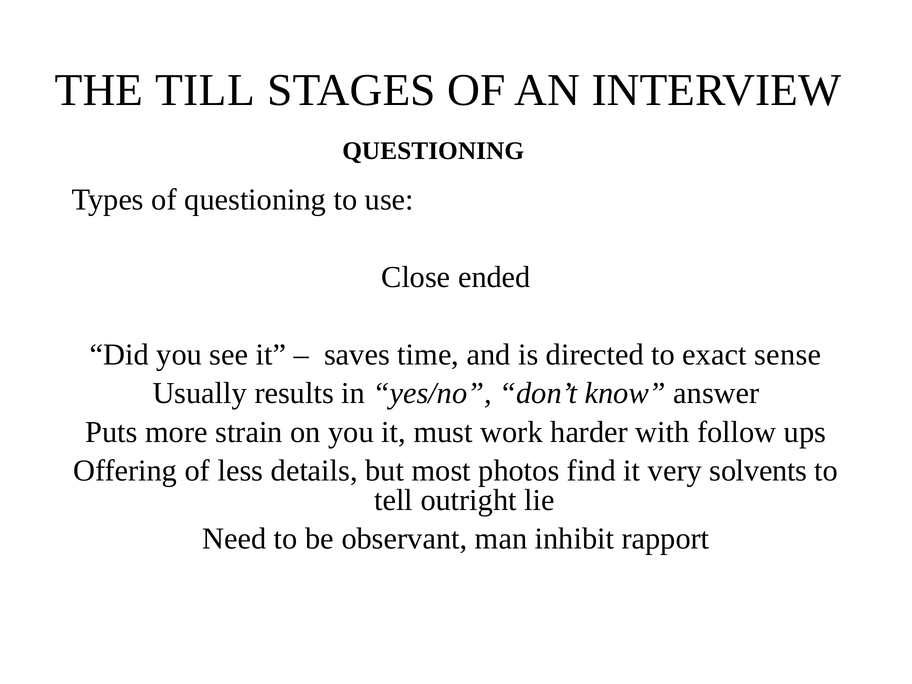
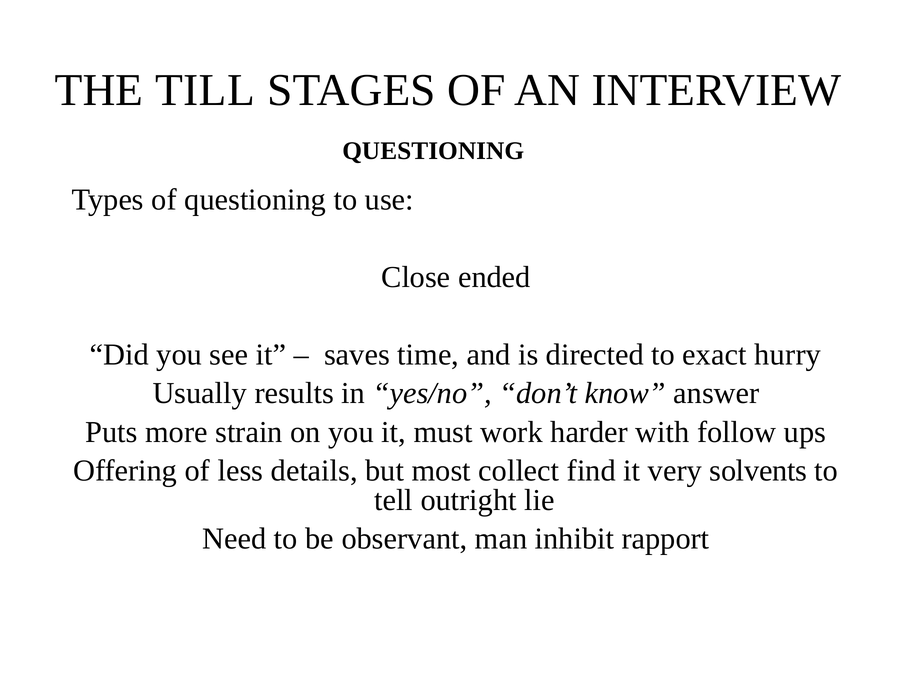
sense: sense -> hurry
photos: photos -> collect
